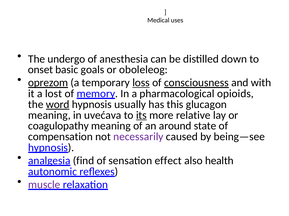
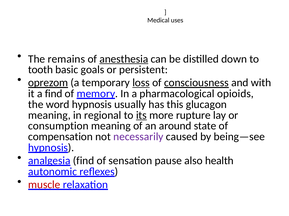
undergo: undergo -> remains
anesthesia underline: none -> present
onset: onset -> tooth
oboleleog: oboleleog -> persistent
a lost: lost -> find
word underline: present -> none
uvećava: uvećava -> regional
relative: relative -> rupture
coagulopathy: coagulopathy -> consumption
effect: effect -> pause
muscle colour: purple -> red
